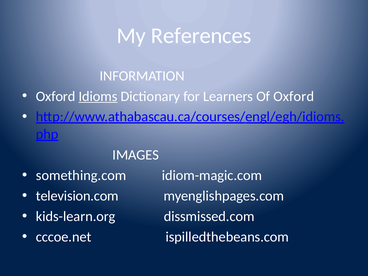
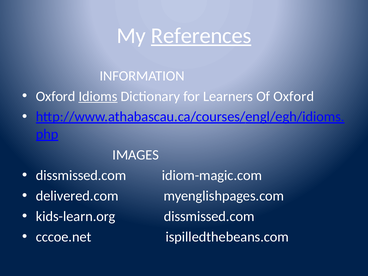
References underline: none -> present
something.com at (81, 175): something.com -> dissmissed.com
television.com: television.com -> delivered.com
